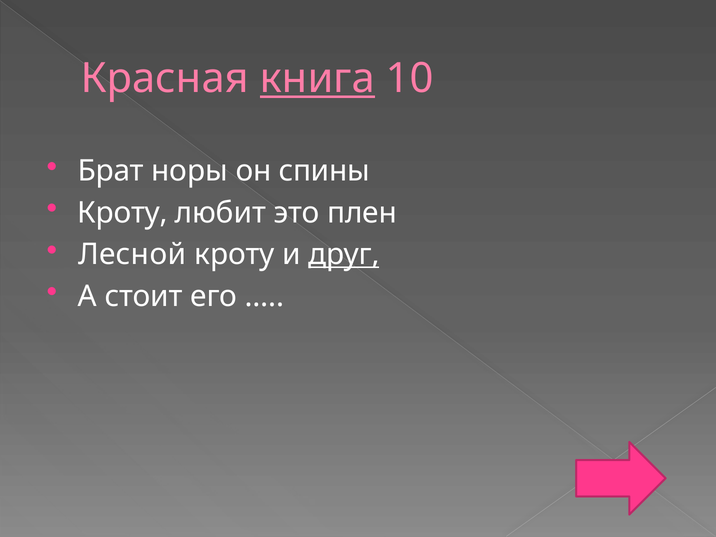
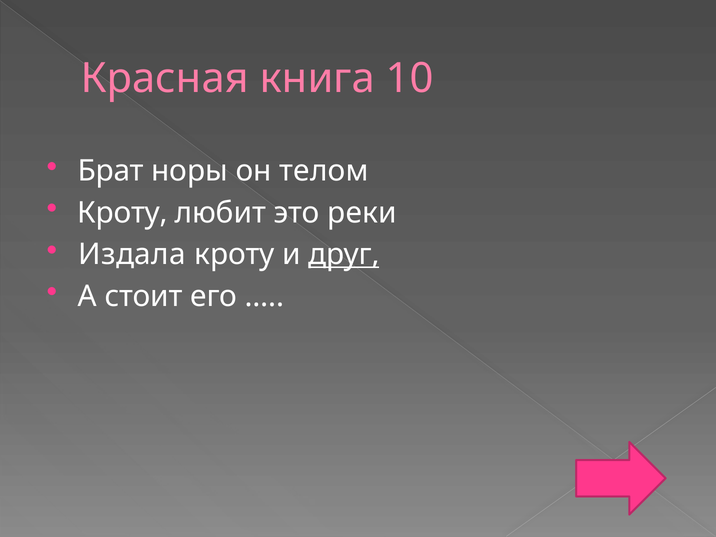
книга underline: present -> none
спины: спины -> телом
плен: плен -> реки
Лесной: Лесной -> Издала
